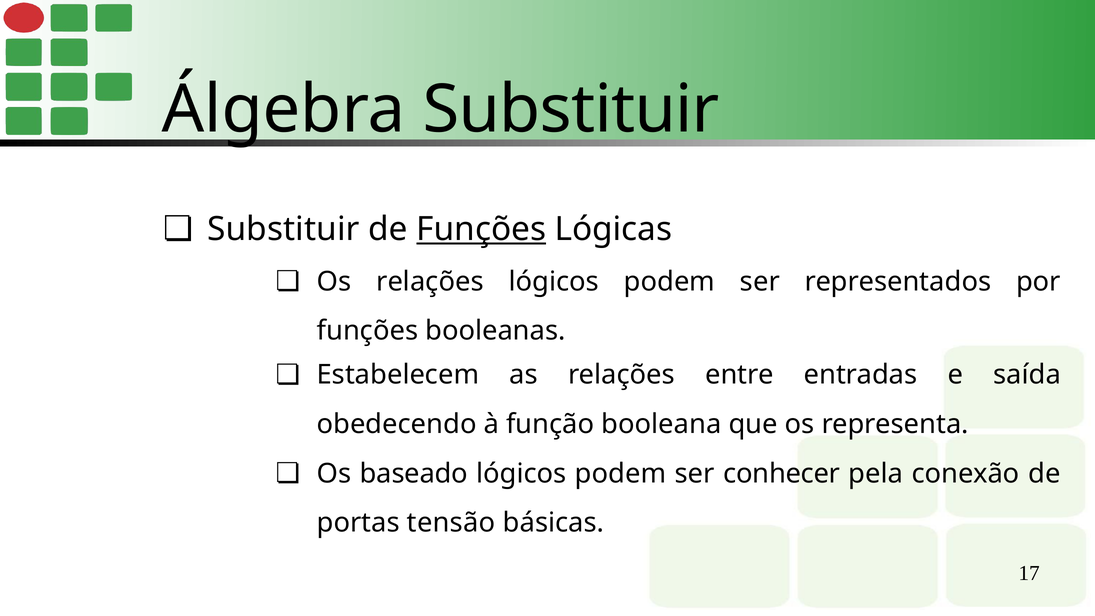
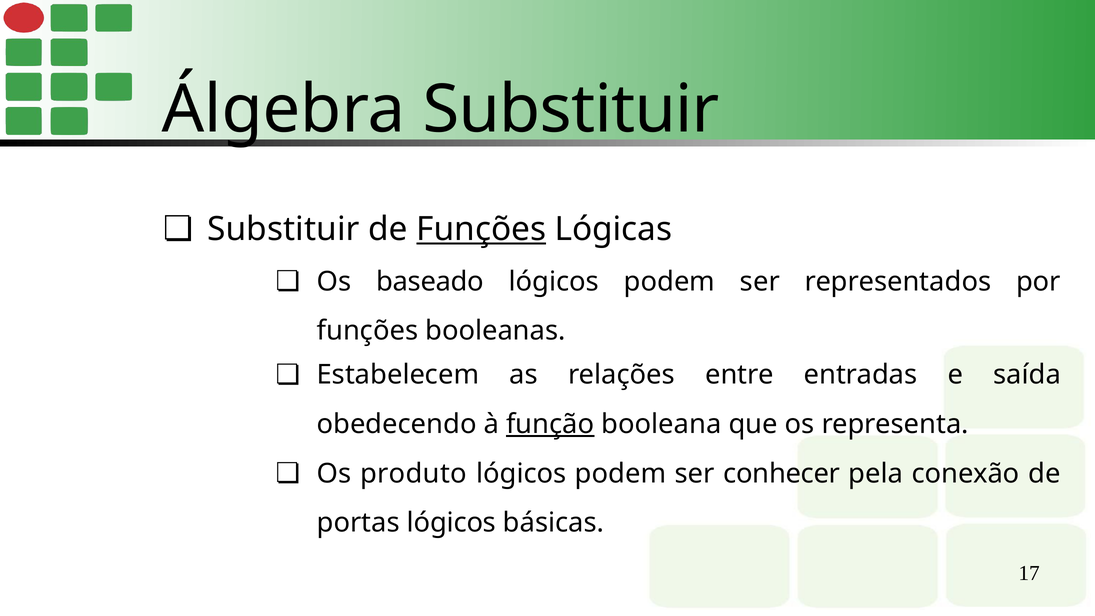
Os relações: relações -> baseado
função underline: none -> present
baseado: baseado -> produto
portas tensão: tensão -> lógicos
